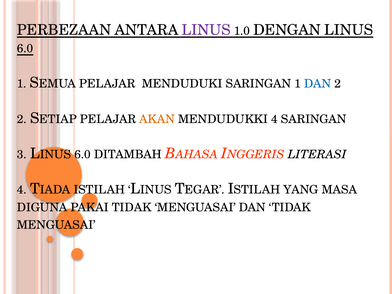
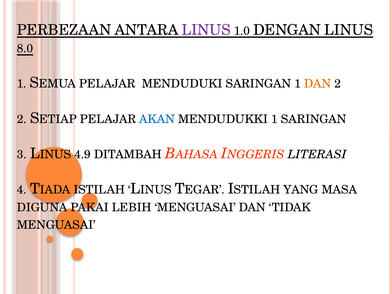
6.0 at (25, 49): 6.0 -> 8.0
DAN at (318, 84) colour: blue -> orange
AKAN colour: orange -> blue
MENDUDUKKI 4: 4 -> 1
6.0 at (83, 154): 6.0 -> 4.9
PAKAI TIDAK: TIDAK -> LEBIH
